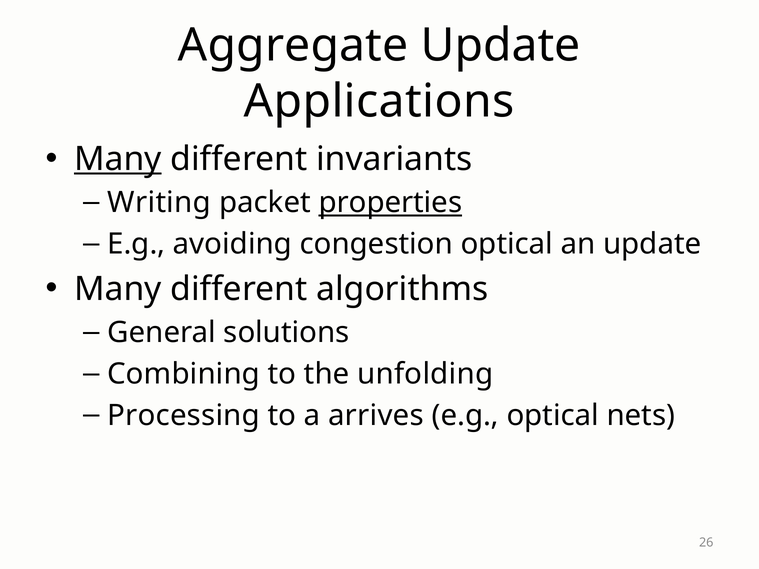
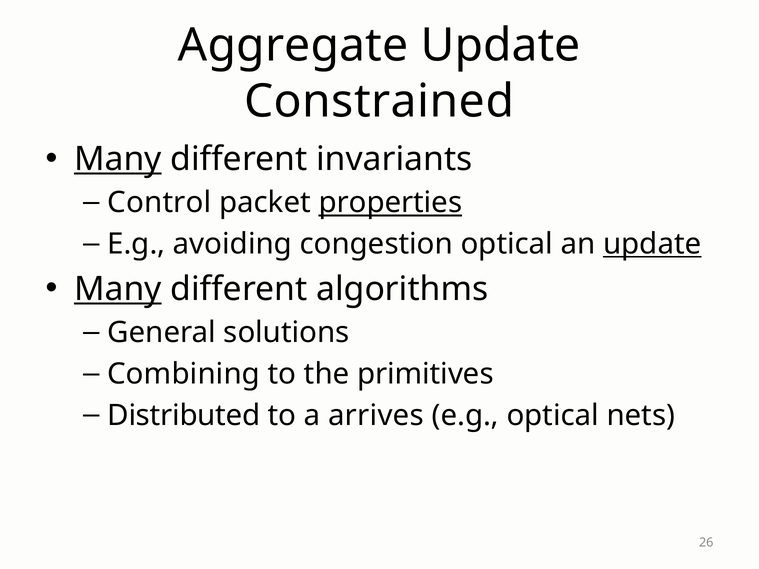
Applications: Applications -> Constrained
Writing: Writing -> Control
update at (652, 244) underline: none -> present
Many at (118, 289) underline: none -> present
unfolding: unfolding -> primitives
Processing: Processing -> Distributed
